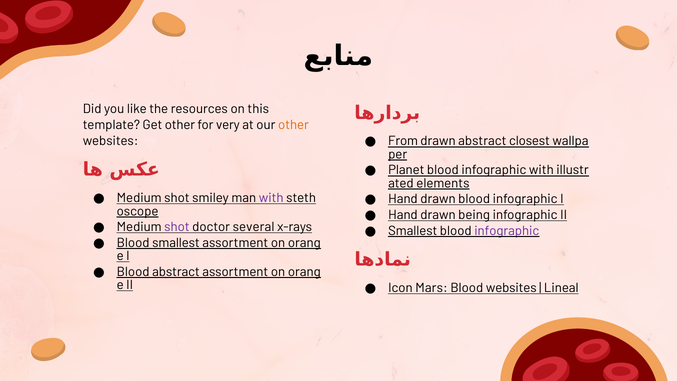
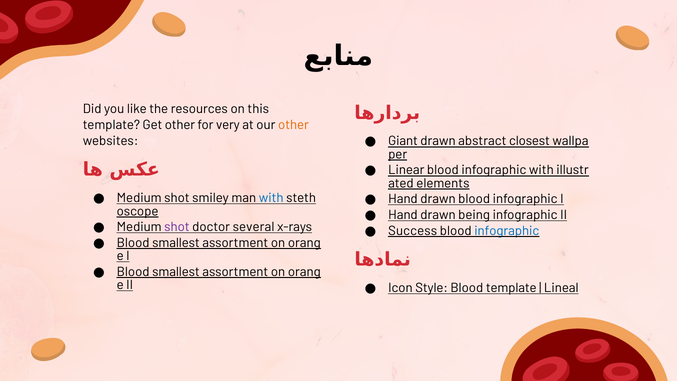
From: From -> Giant
Planet: Planet -> Linear
with at (271, 198) colour: purple -> blue
Smallest at (413, 231): Smallest -> Success
infographic at (507, 231) colour: purple -> blue
abstract at (176, 272): abstract -> smallest
Mars: Mars -> Style
Blood websites: websites -> template
